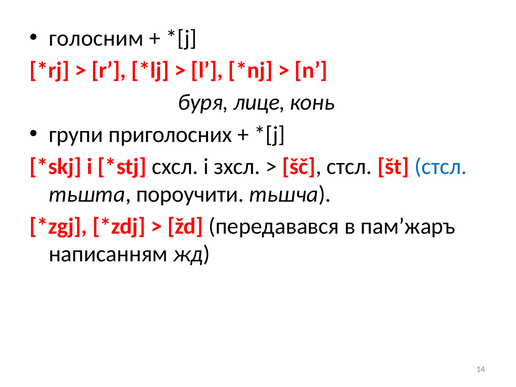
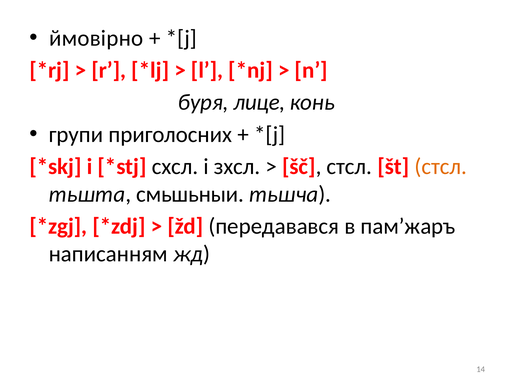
голосним: голосним -> ймовірно
стсл at (441, 167) colour: blue -> orange
пороучити: пороучити -> смьшьныи
